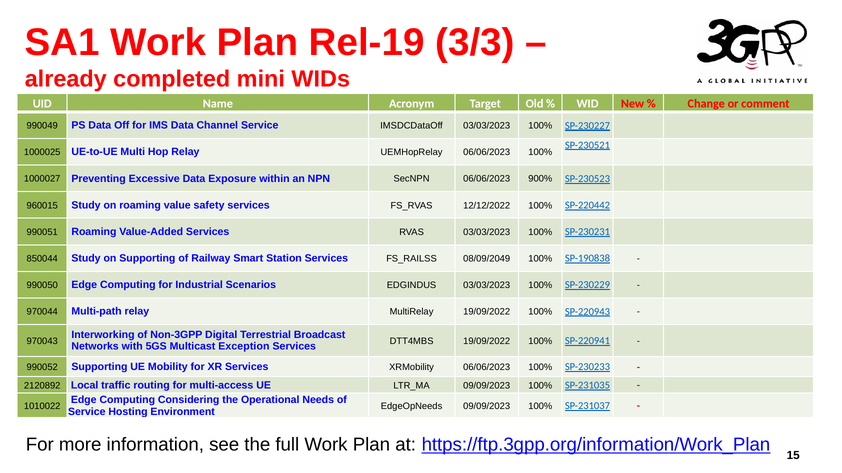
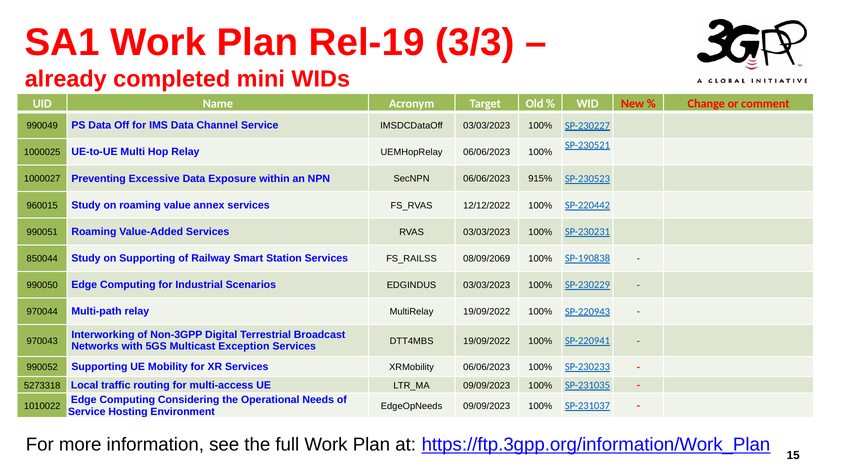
900%: 900% -> 915%
safety: safety -> annex
08/09/2049: 08/09/2049 -> 08/09/2069
2120892: 2120892 -> 5273318
